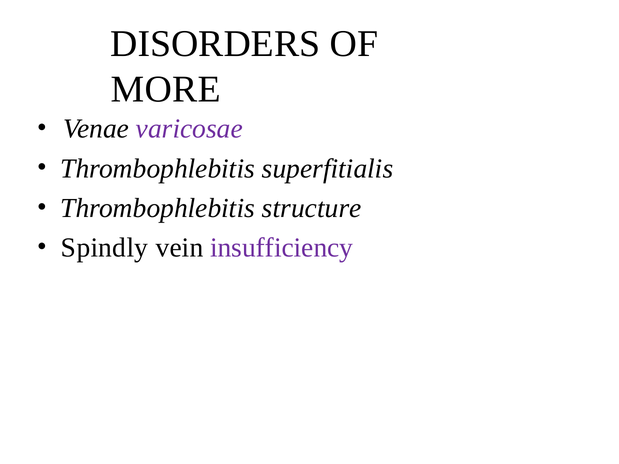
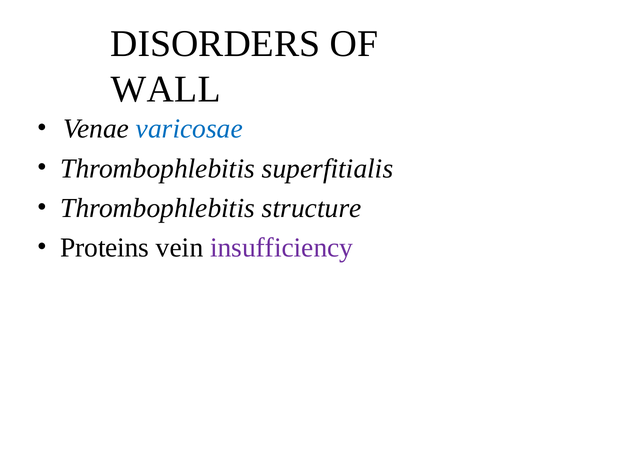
MORE: MORE -> WALL
varicosae colour: purple -> blue
Spindly: Spindly -> Proteins
